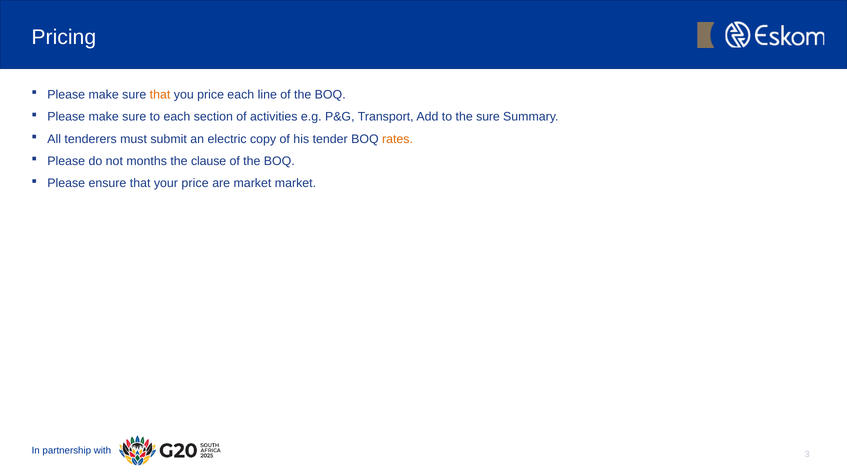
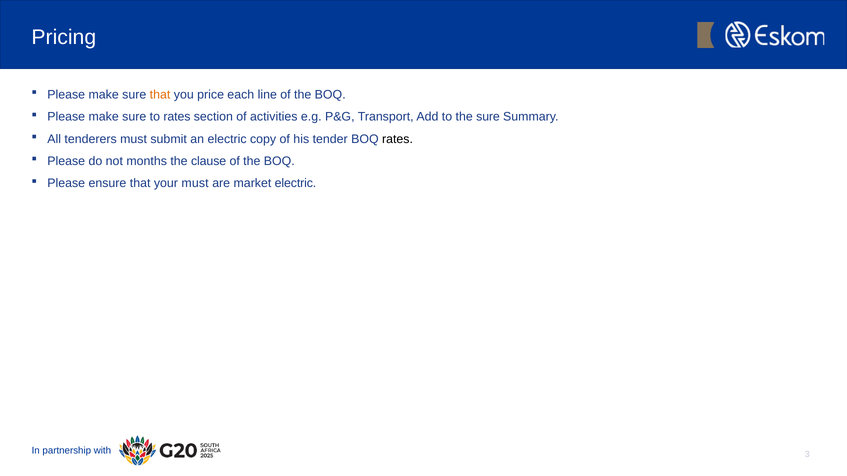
to each: each -> rates
rates at (397, 139) colour: orange -> black
your price: price -> must
market market: market -> electric
